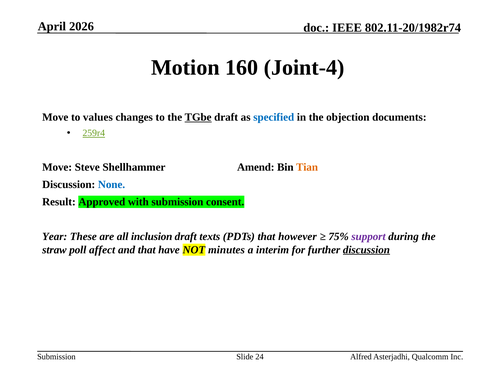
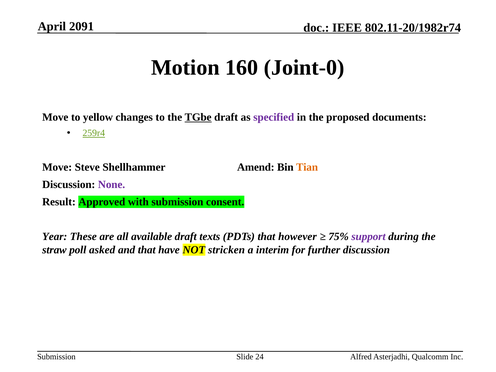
2026: 2026 -> 2091
Joint-4: Joint-4 -> Joint-0
values: values -> yellow
specified colour: blue -> purple
objection: objection -> proposed
None colour: blue -> purple
inclusion: inclusion -> available
affect: affect -> asked
minutes: minutes -> stricken
discussion at (366, 250) underline: present -> none
